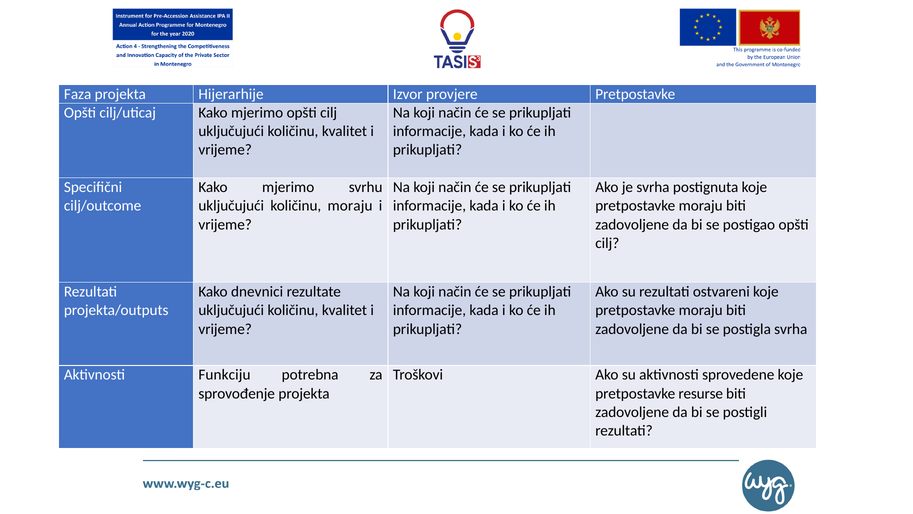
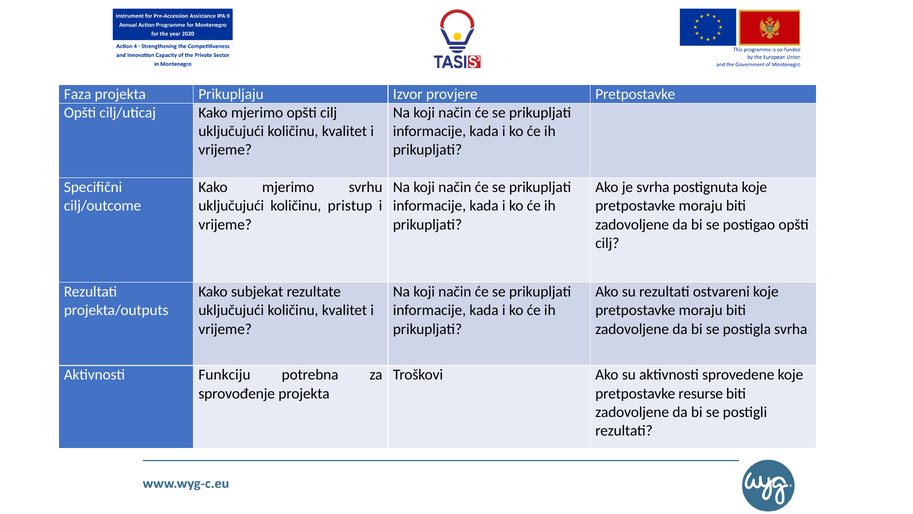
Hijerarhije: Hijerarhije -> Prikupljaju
količinu moraju: moraju -> pristup
dnevnici: dnevnici -> subjekat
